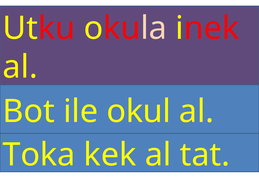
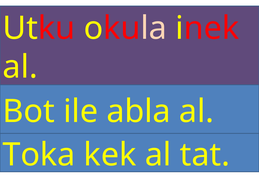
okul: okul -> abla
